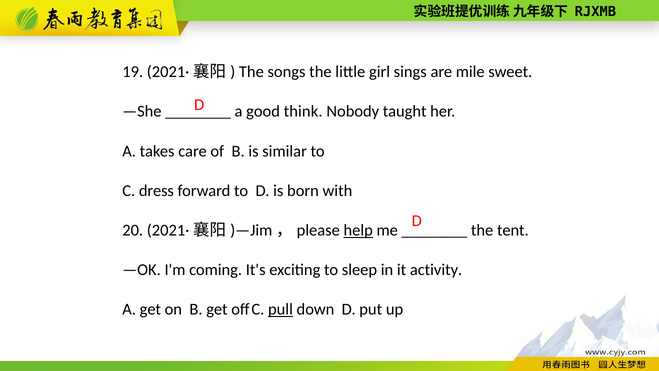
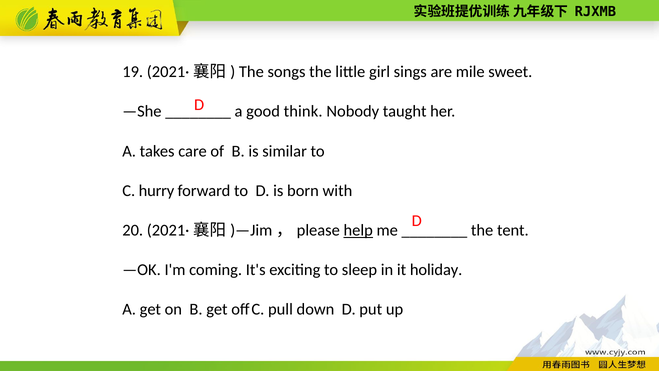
dress: dress -> hurry
activity: activity -> holiday
pull underline: present -> none
